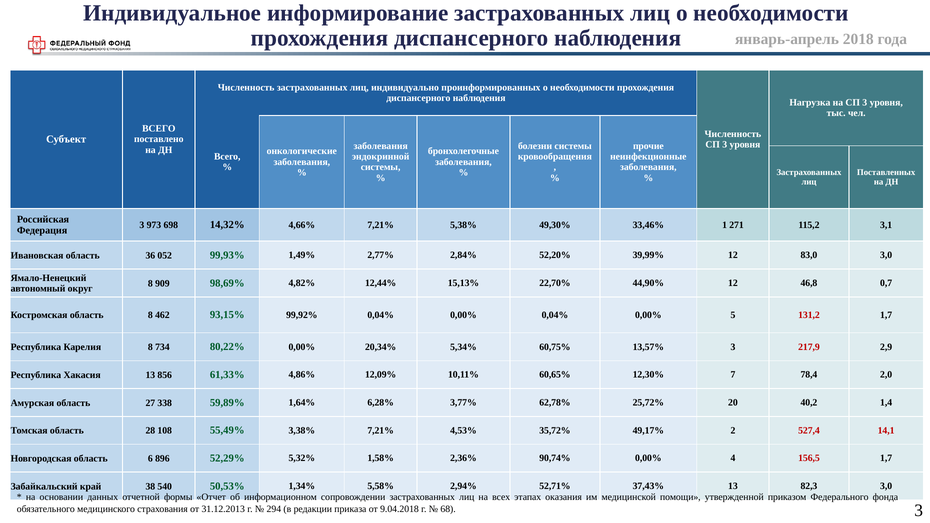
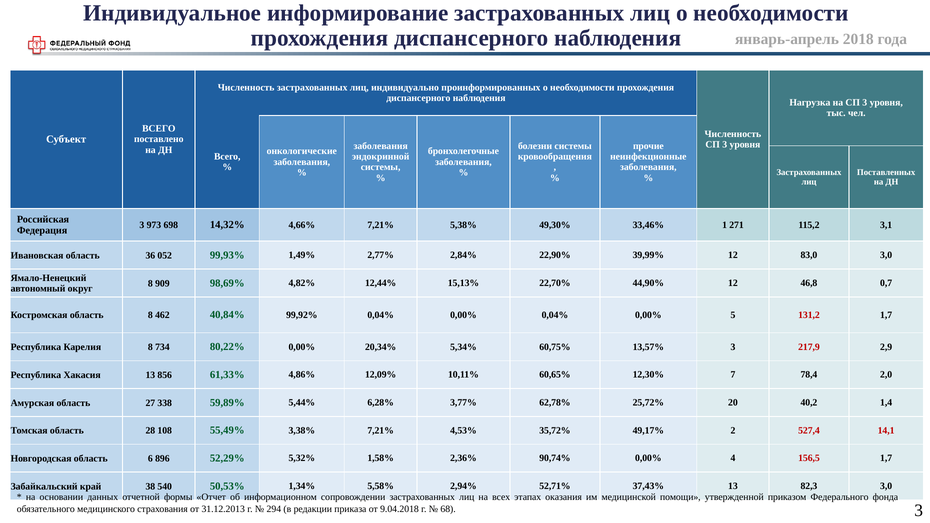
52,20%: 52,20% -> 22,90%
93,15%: 93,15% -> 40,84%
1,64%: 1,64% -> 5,44%
